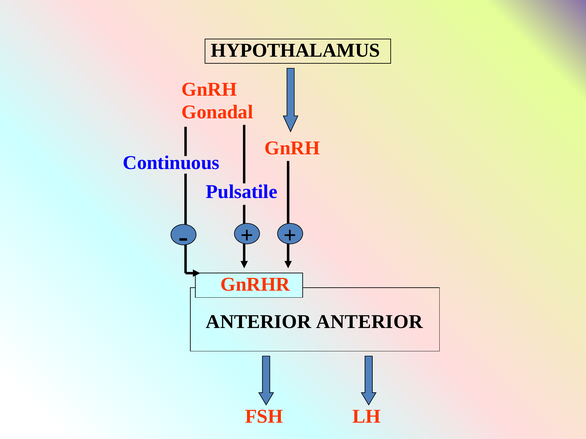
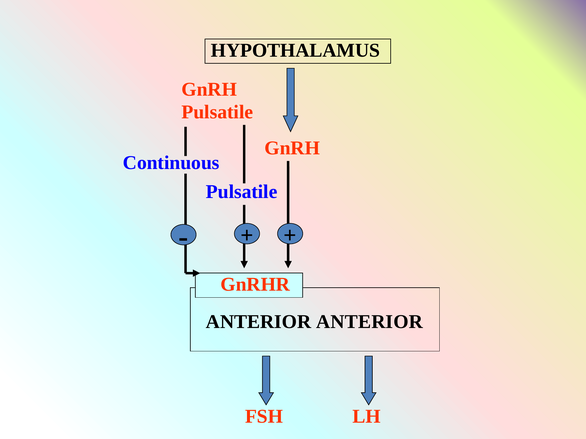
Gonadal at (217, 112): Gonadal -> Pulsatile
